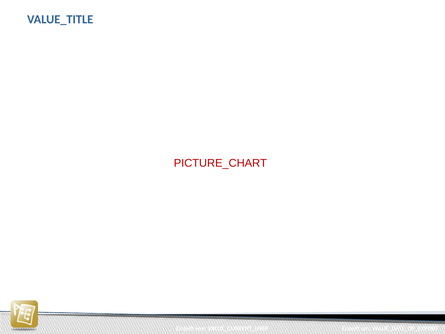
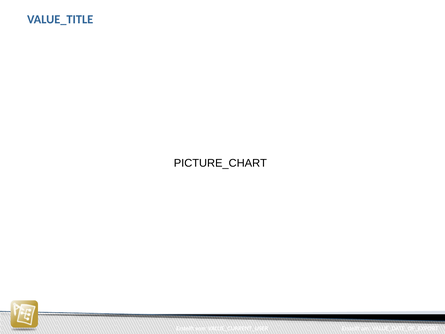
PICTURE_CHART colour: red -> black
